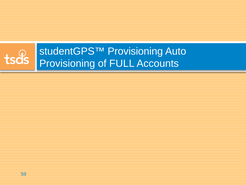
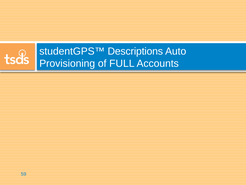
studentGPS™ Provisioning: Provisioning -> Descriptions
